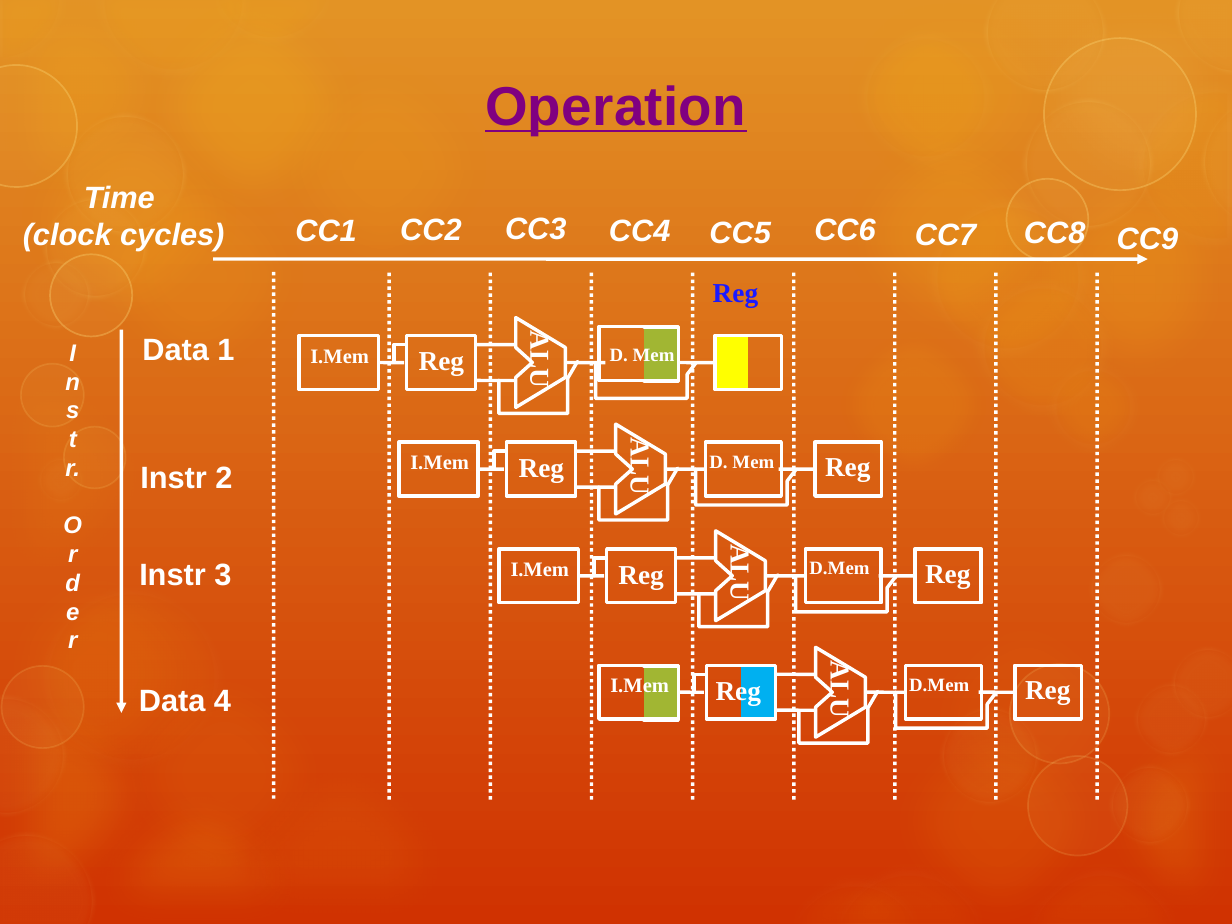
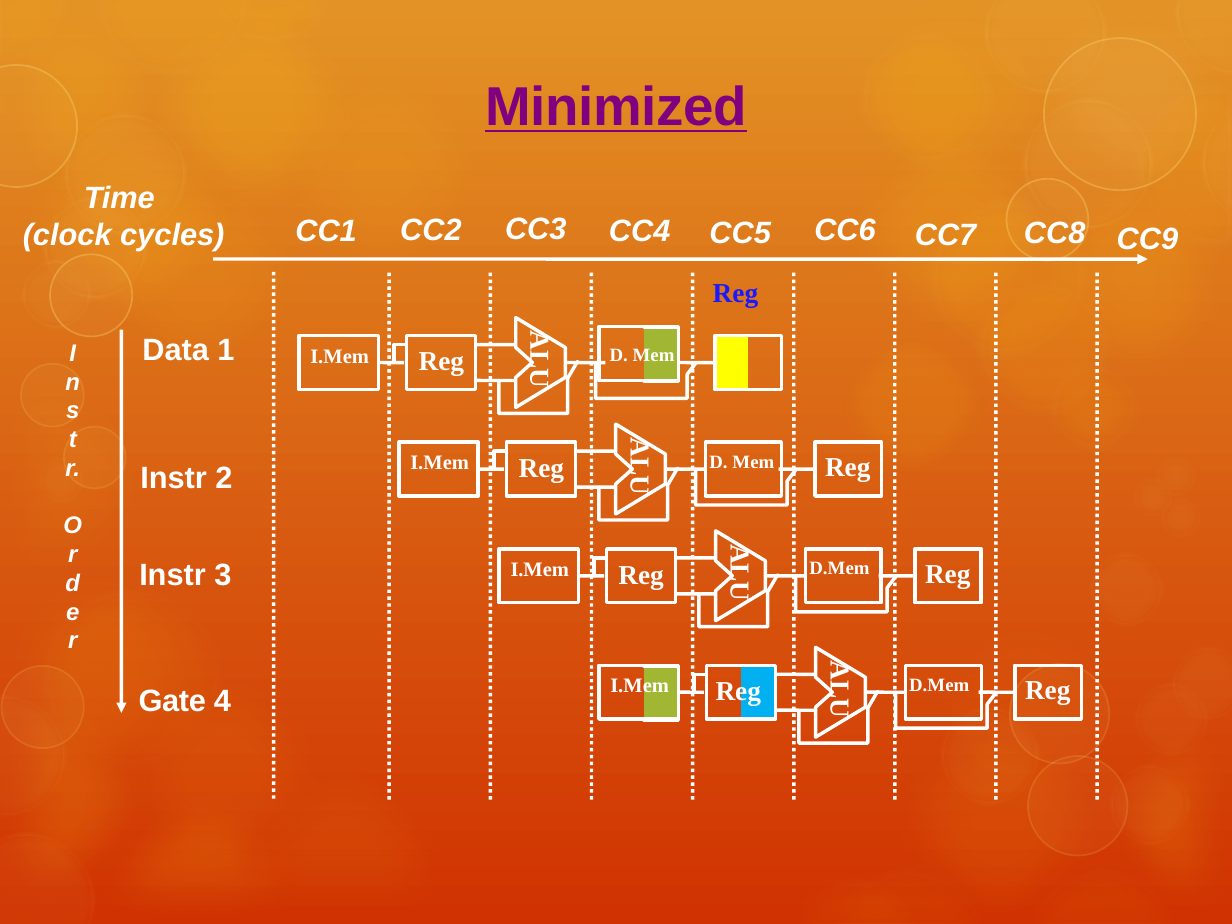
Operation: Operation -> Minimized
Data at (172, 701): Data -> Gate
